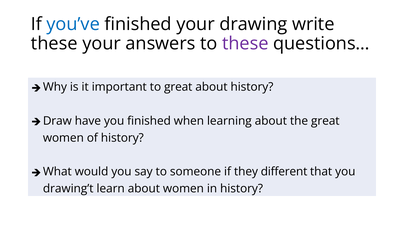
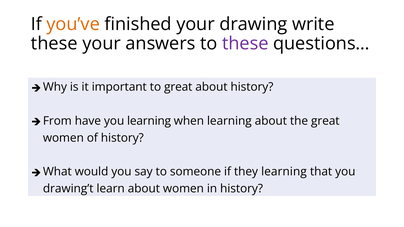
you’ve colour: blue -> orange
Draw: Draw -> From
you finished: finished -> learning
they different: different -> learning
